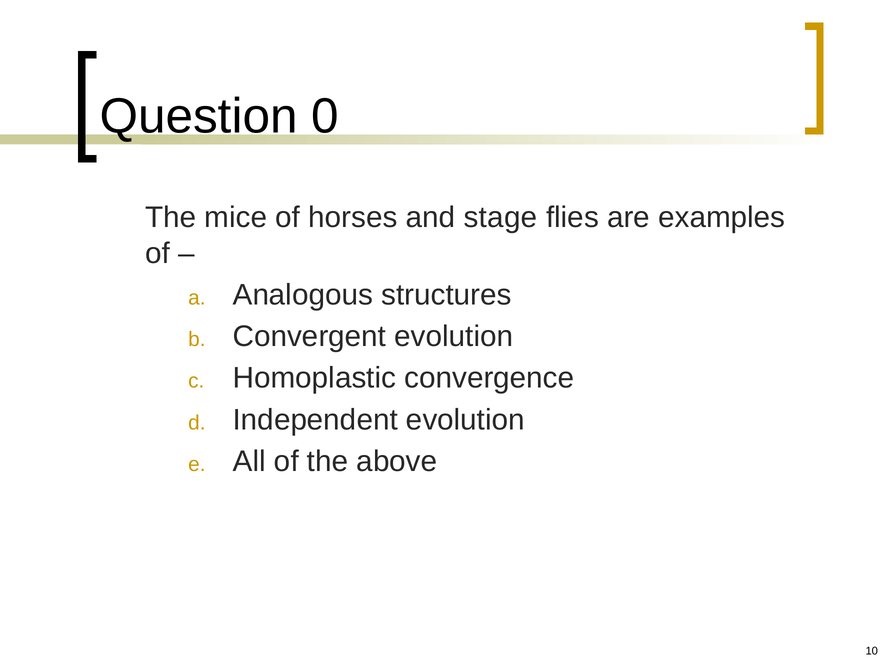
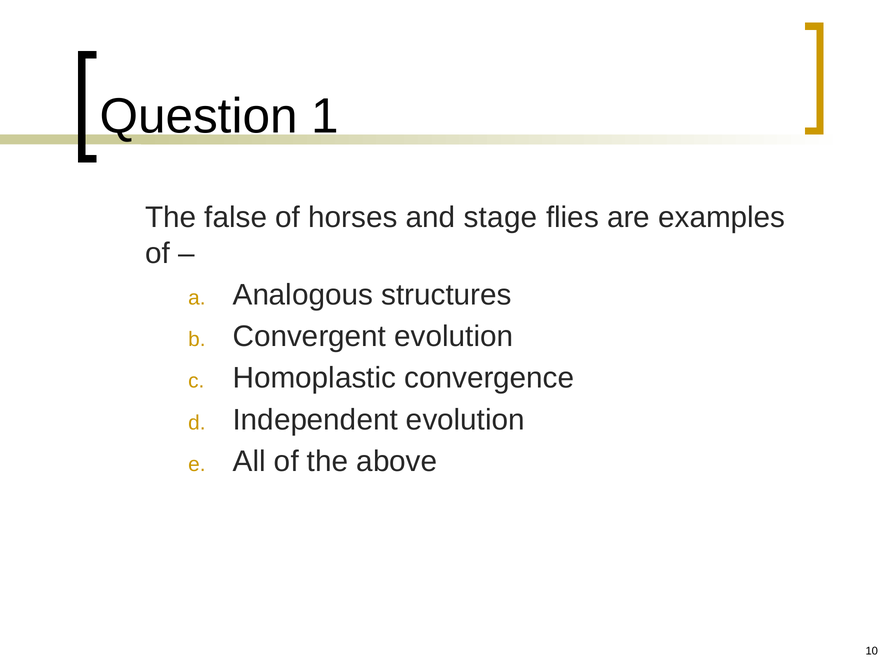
0: 0 -> 1
mice: mice -> false
